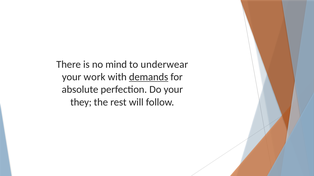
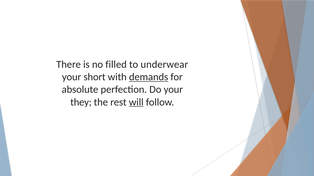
mind: mind -> filled
work: work -> short
will underline: none -> present
